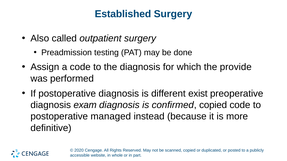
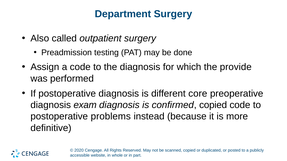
Established: Established -> Department
exist: exist -> core
managed: managed -> problems
